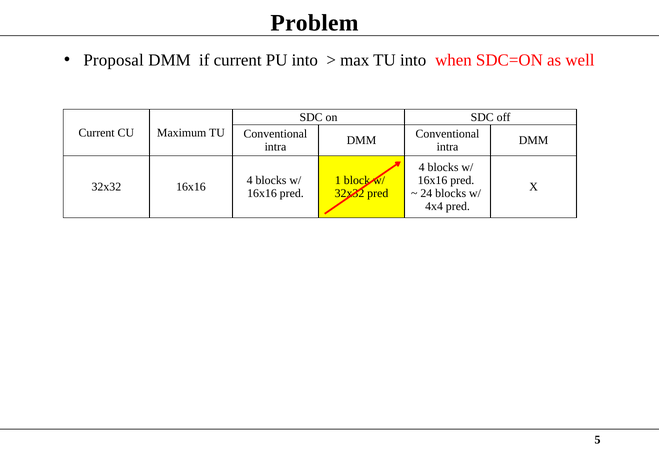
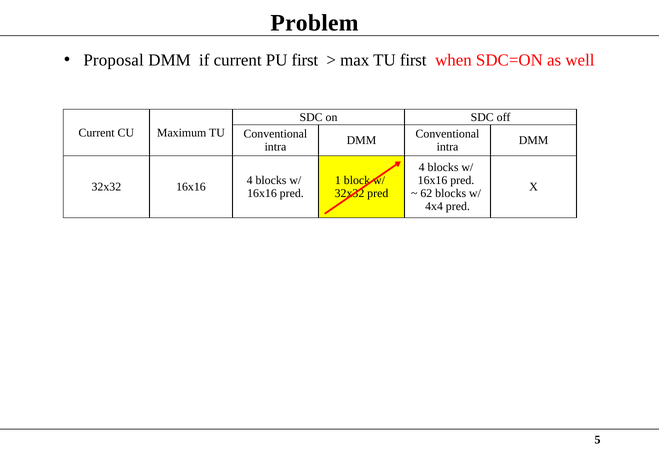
PU into: into -> first
TU into: into -> first
24: 24 -> 62
